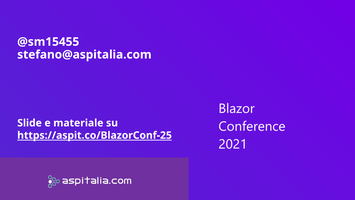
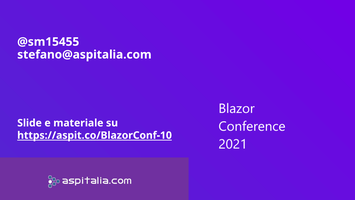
https://aspit.co/BlazorConf-25: https://aspit.co/BlazorConf-25 -> https://aspit.co/BlazorConf-10
